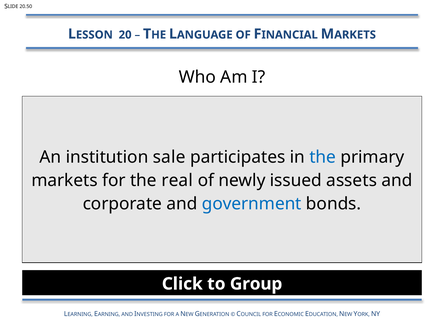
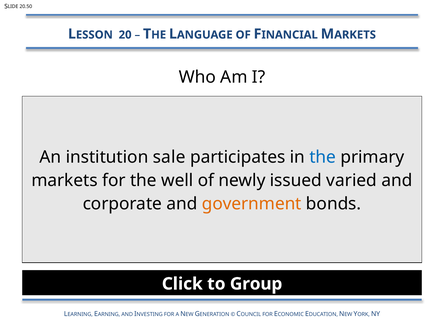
real: real -> well
assets: assets -> varied
government colour: blue -> orange
